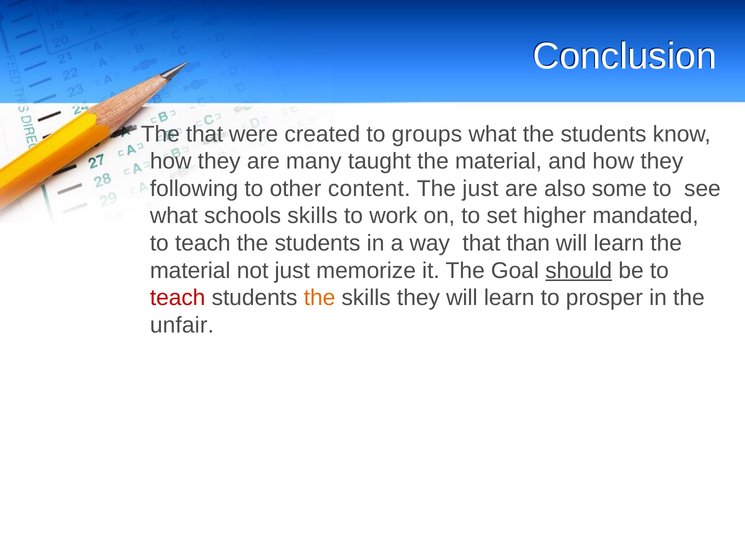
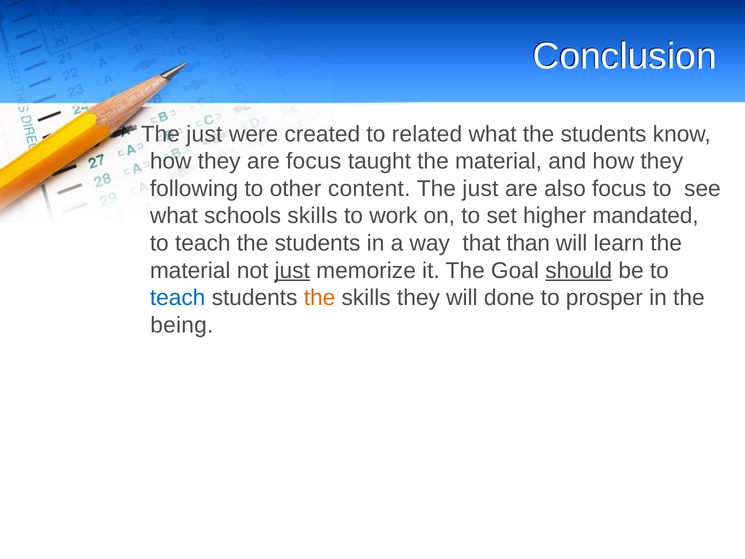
that at (205, 134): that -> just
groups: groups -> related
are many: many -> focus
also some: some -> focus
just at (292, 270) underline: none -> present
teach at (178, 298) colour: red -> blue
they will learn: learn -> done
unfair: unfair -> being
